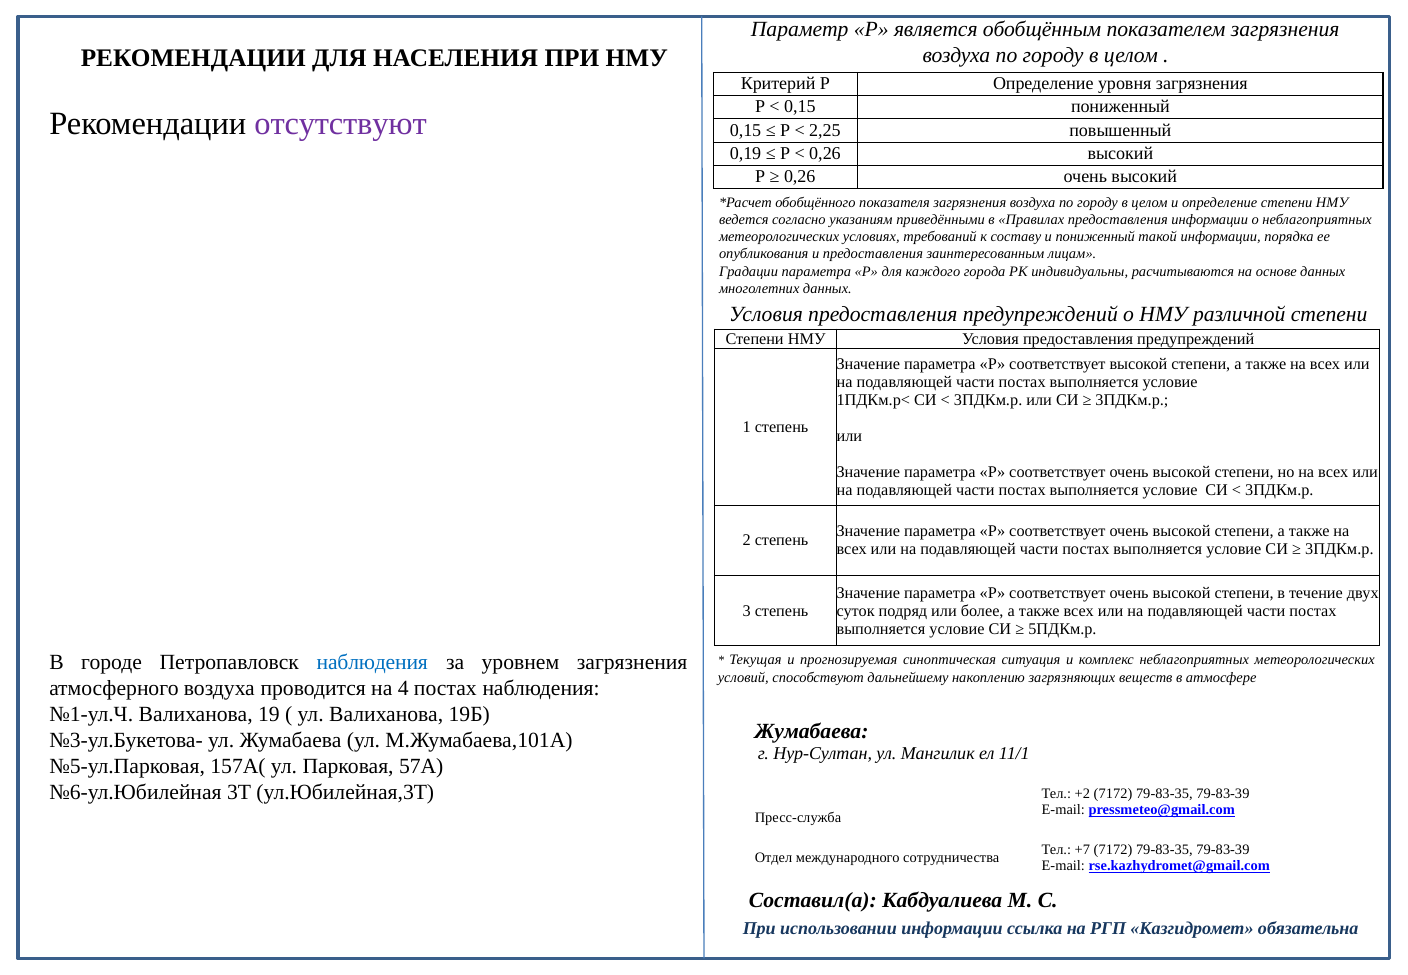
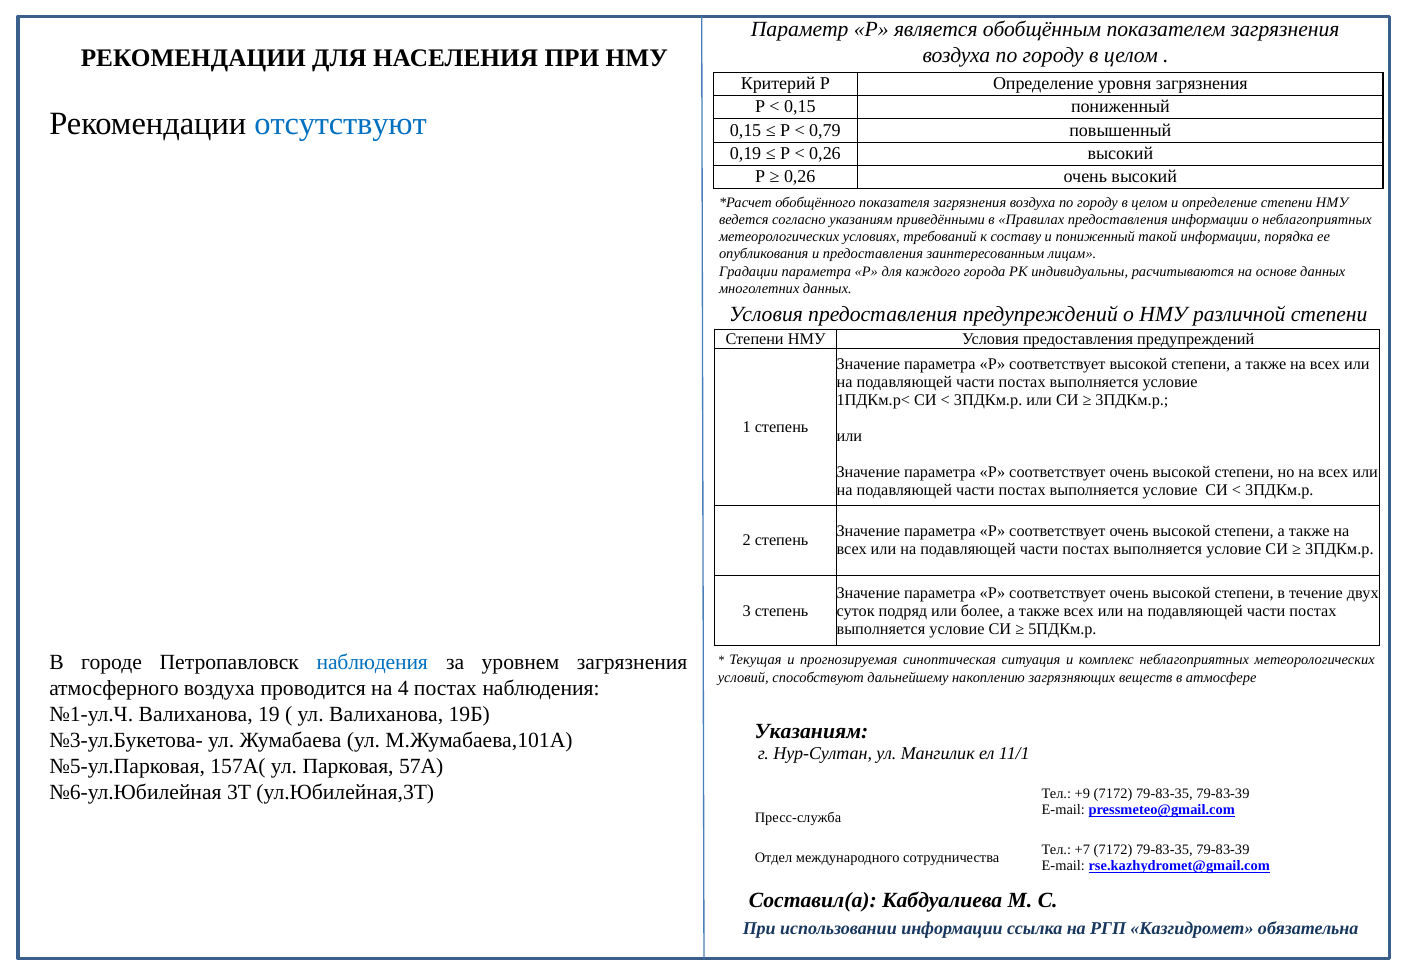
отсутствуют colour: purple -> blue
2,25: 2,25 -> 0,79
Жумабаева at (812, 731): Жумабаева -> Указаниям
+2: +2 -> +9
